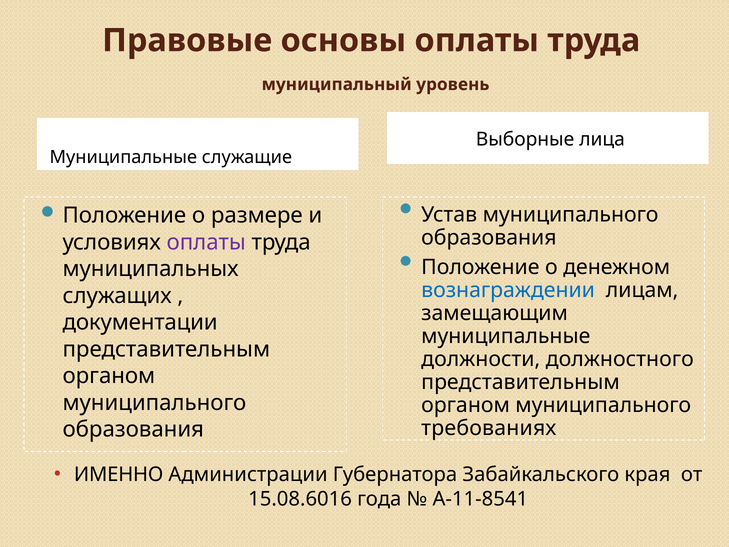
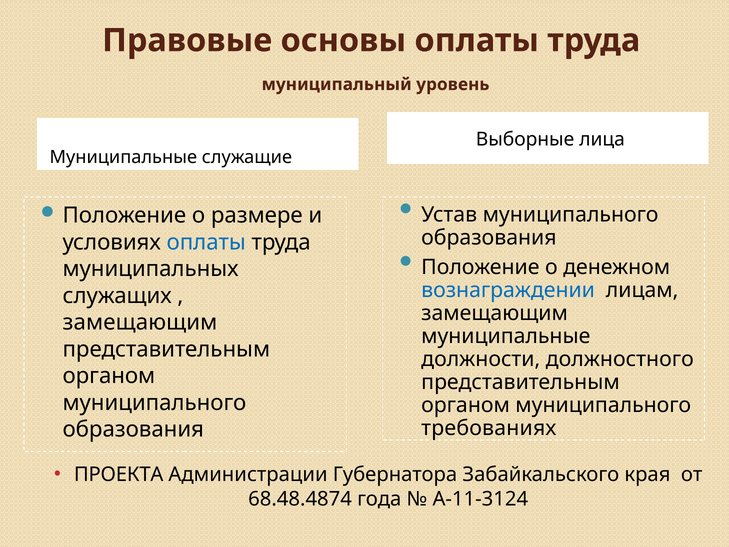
оплаты at (206, 242) colour: purple -> blue
документации at (140, 322): документации -> замещающим
ИМЕННО: ИМЕННО -> ПРОЕКТА
15.08.6016: 15.08.6016 -> 68.48.4874
А-11-8541: А-11-8541 -> А-11-3124
